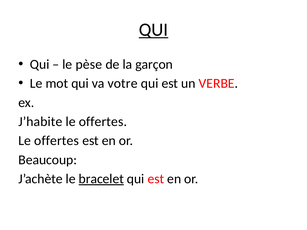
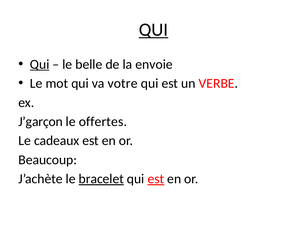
Qui at (40, 64) underline: none -> present
pèse: pèse -> belle
garçon: garçon -> envoie
J’habite: J’habite -> J’garçon
offertes at (57, 141): offertes -> cadeaux
est at (156, 179) underline: none -> present
